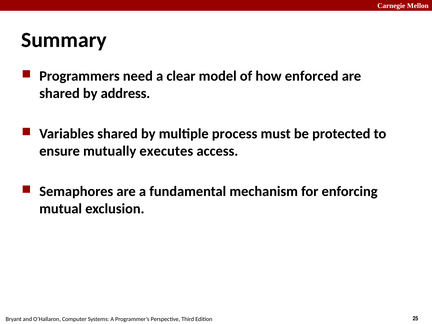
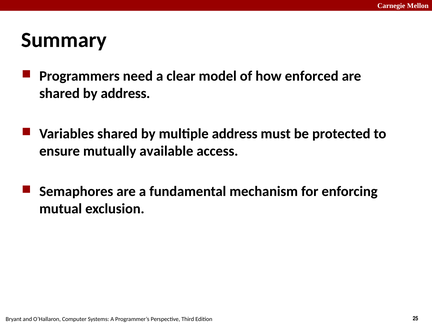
multiple process: process -> address
executes: executes -> available
